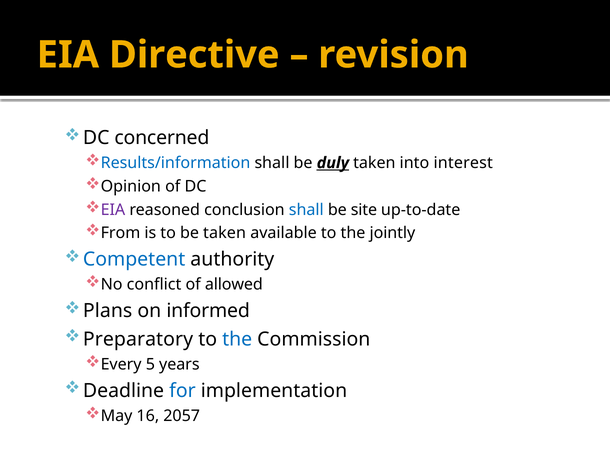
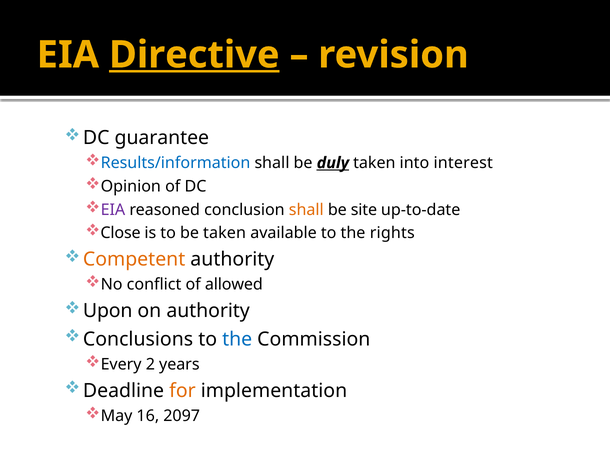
Directive underline: none -> present
concerned: concerned -> guarantee
shall at (306, 209) colour: blue -> orange
From: From -> Close
jointly: jointly -> rights
Competent colour: blue -> orange
Plans: Plans -> Upon
on informed: informed -> authority
Preparatory: Preparatory -> Conclusions
5: 5 -> 2
for colour: blue -> orange
2057: 2057 -> 2097
